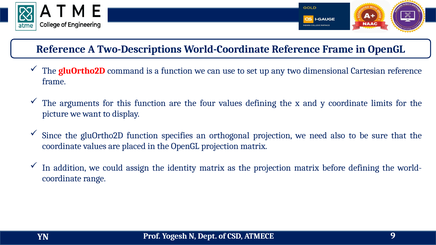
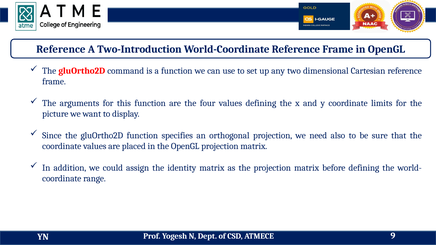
Two-Descriptions: Two-Descriptions -> Two-Introduction
